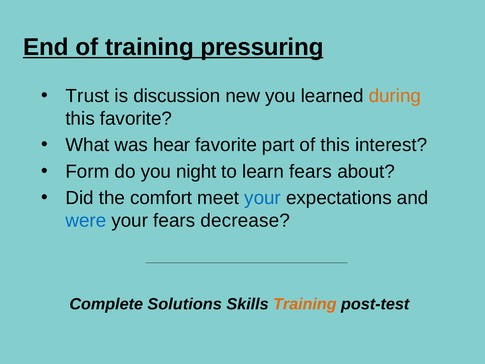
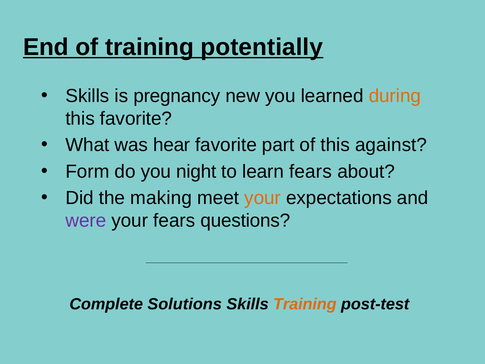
pressuring: pressuring -> potentially
Trust at (87, 96): Trust -> Skills
discussion: discussion -> pregnancy
interest: interest -> against
comfort: comfort -> making
your at (263, 198) colour: blue -> orange
were colour: blue -> purple
decrease: decrease -> questions
